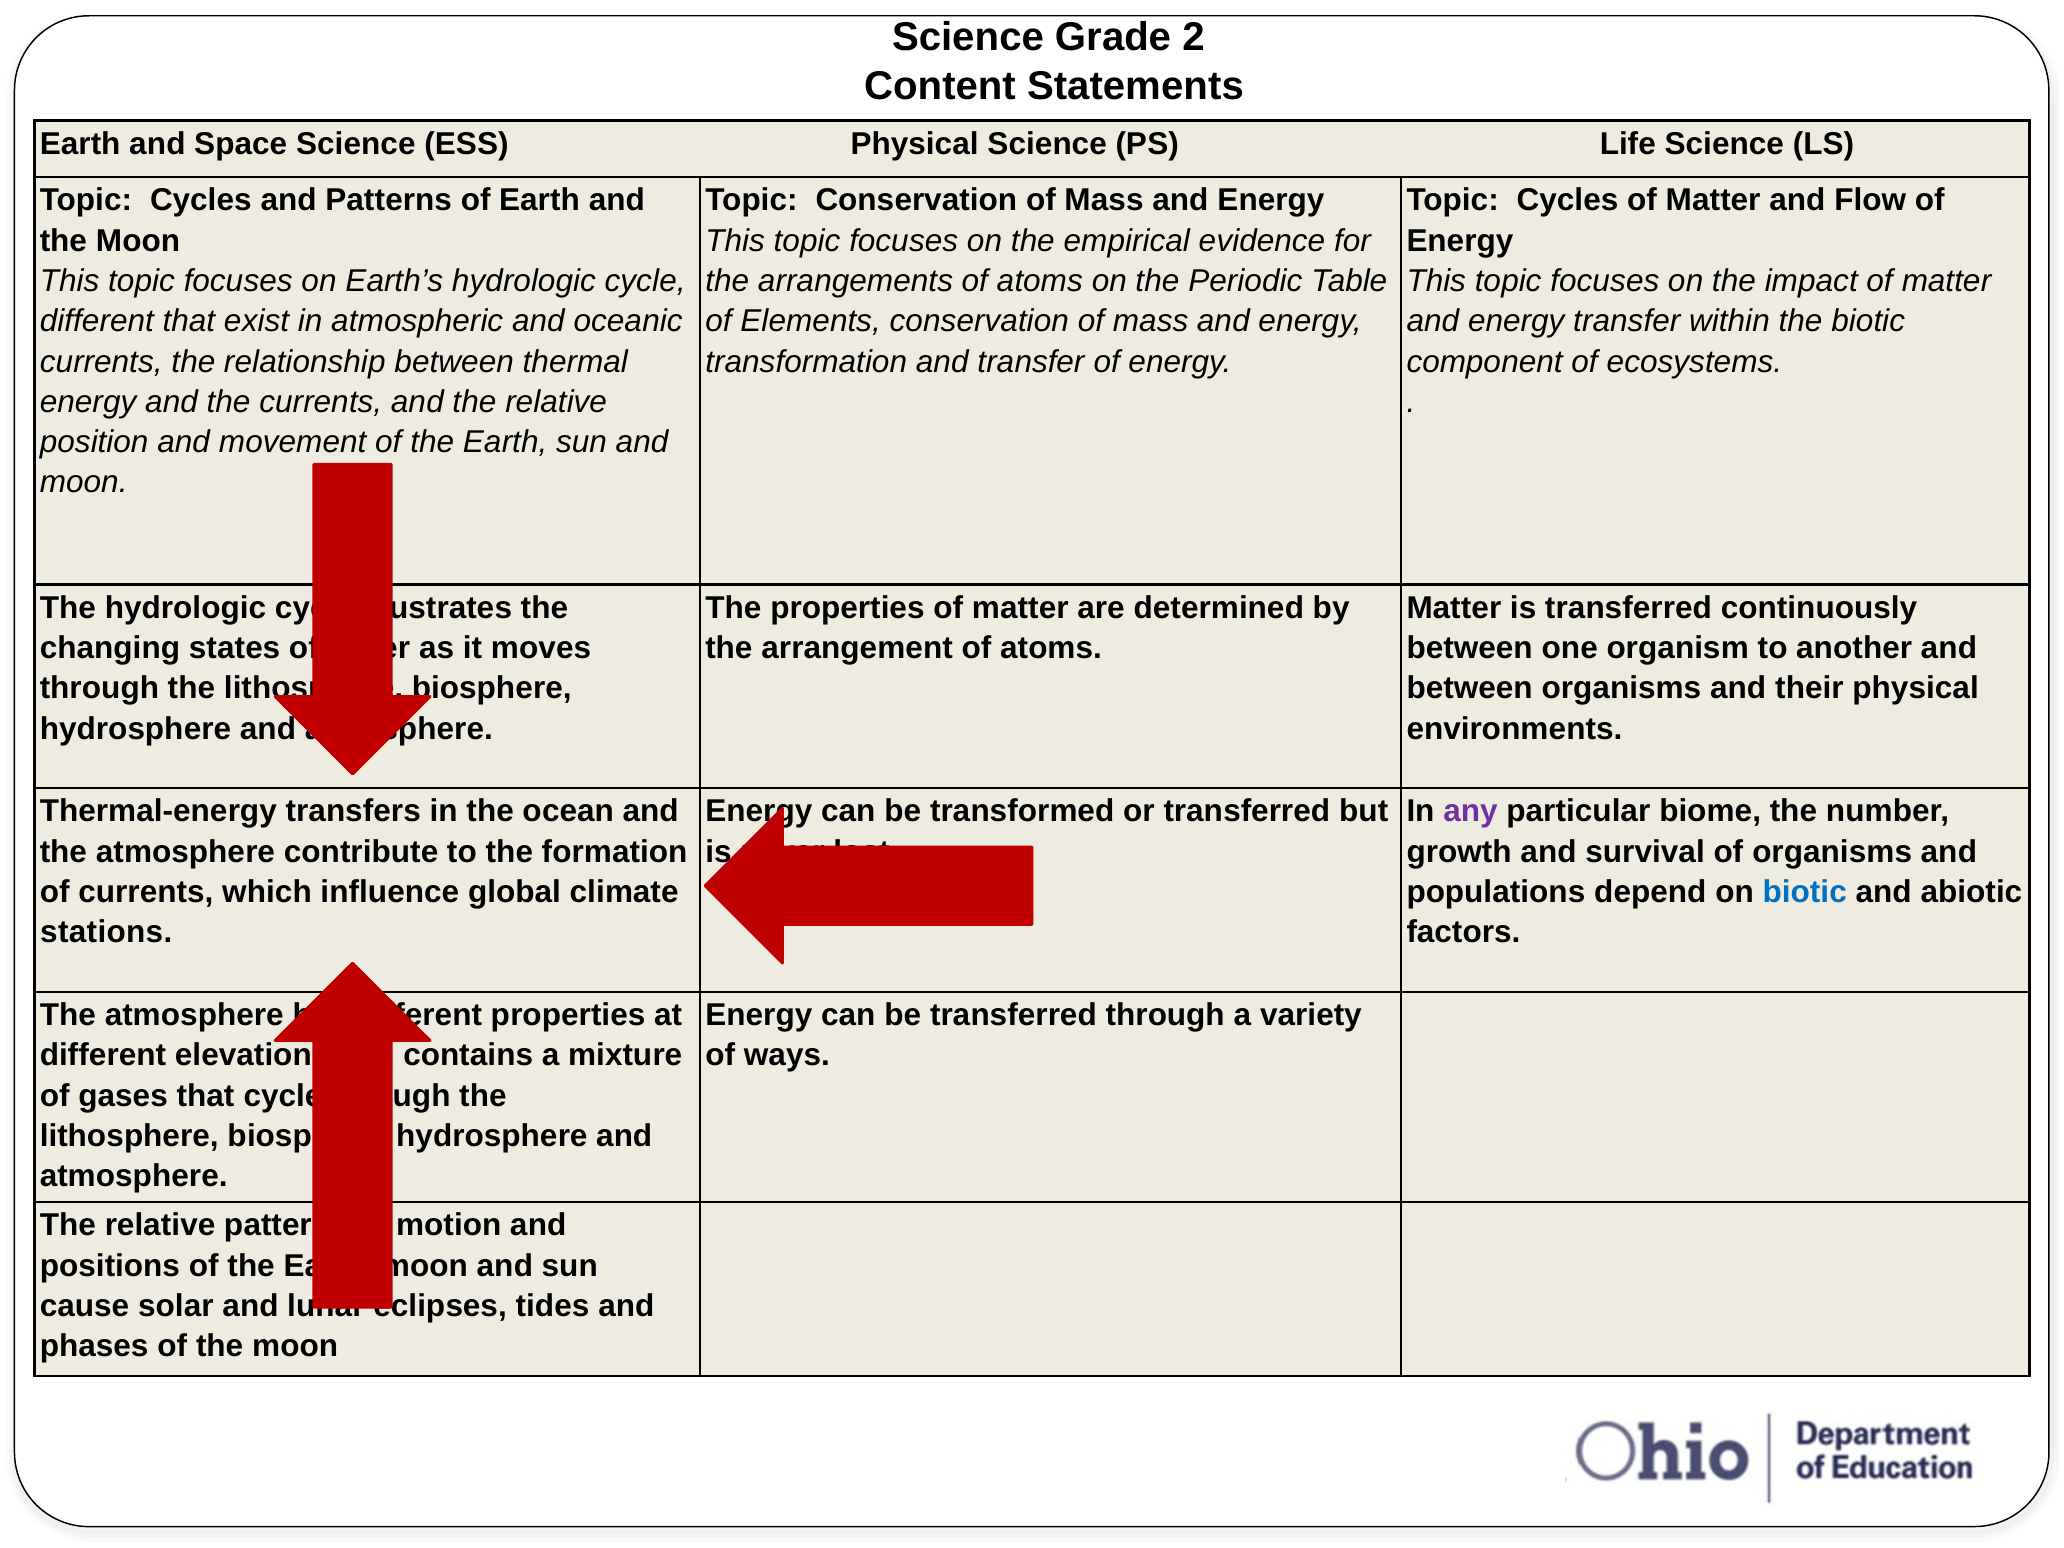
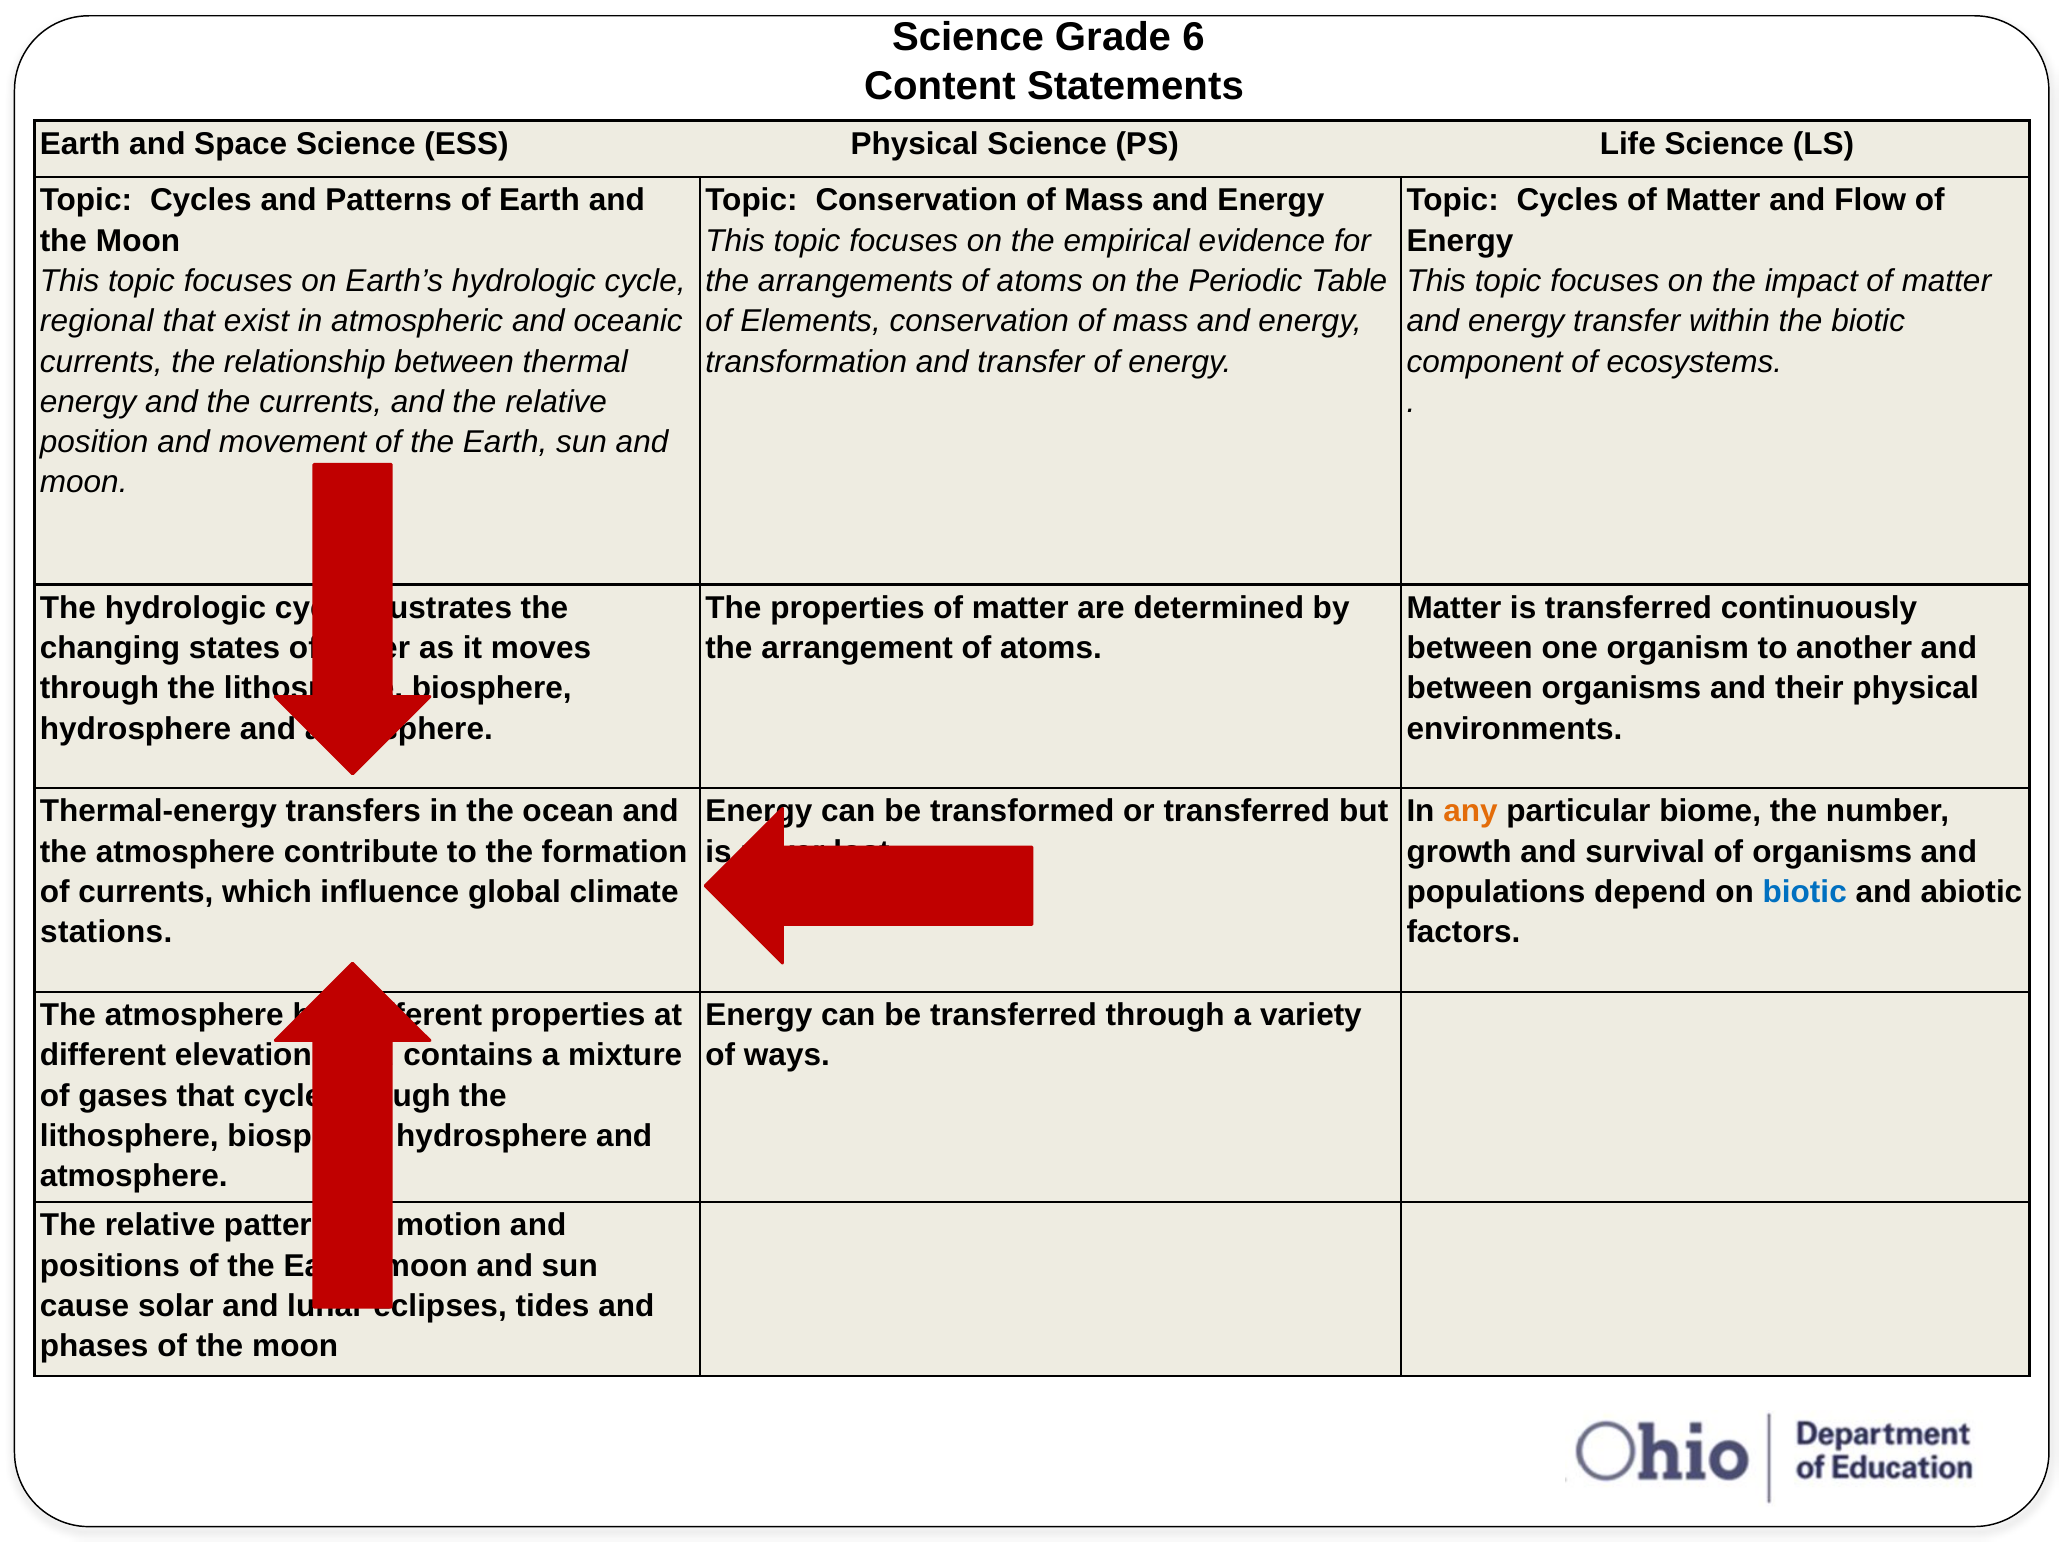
2: 2 -> 6
different at (97, 321): different -> regional
any colour: purple -> orange
